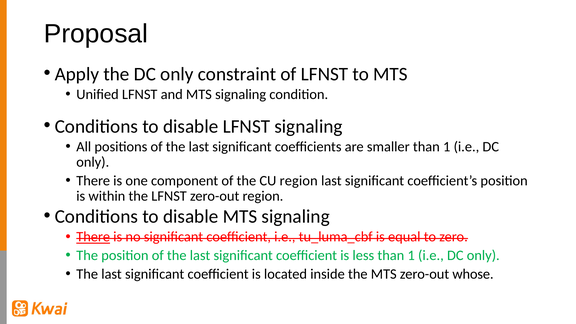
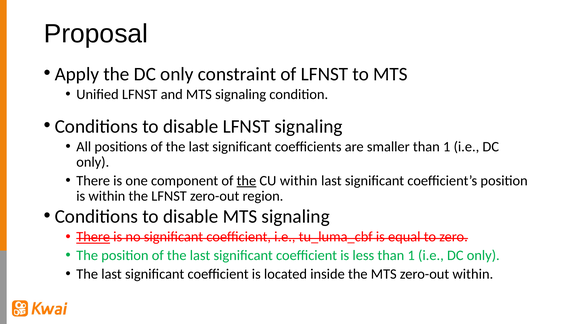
the at (246, 181) underline: none -> present
CU region: region -> within
zero-out whose: whose -> within
